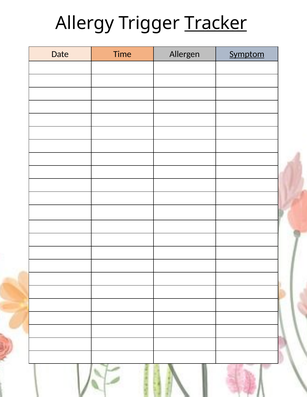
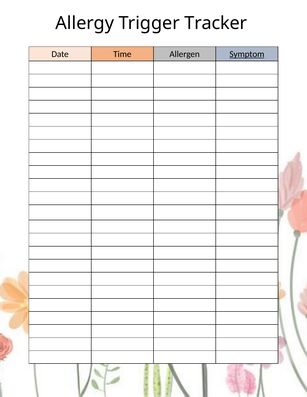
Tracker underline: present -> none
